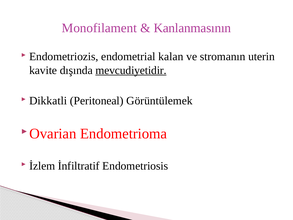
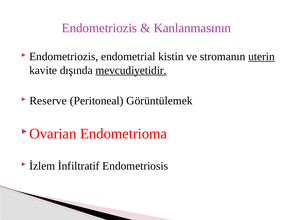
Monofilament at (99, 28): Monofilament -> Endometriozis
kalan: kalan -> kistin
uterin underline: none -> present
Dikkatli: Dikkatli -> Reserve
